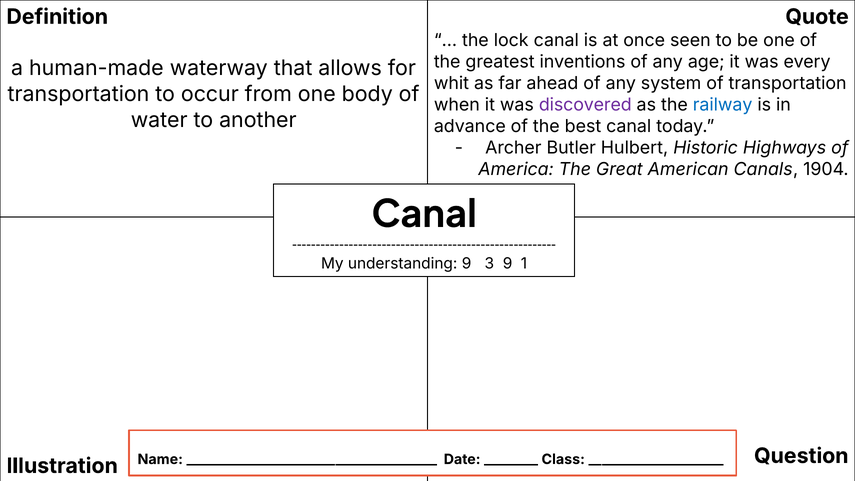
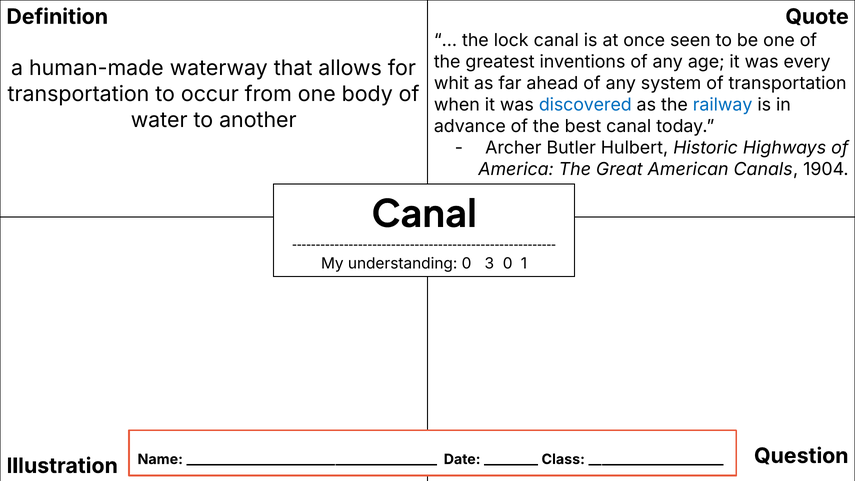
discovered colour: purple -> blue
understanding 9: 9 -> 0
3 9: 9 -> 0
